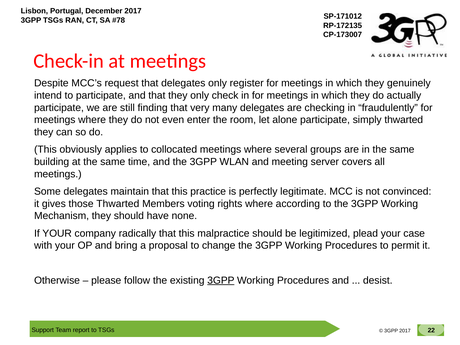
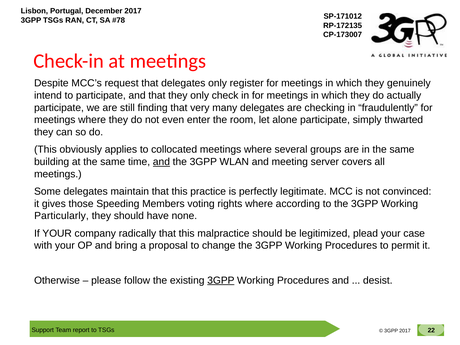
and at (161, 162) underline: none -> present
those Thwarted: Thwarted -> Speeding
Mechanism: Mechanism -> Particularly
